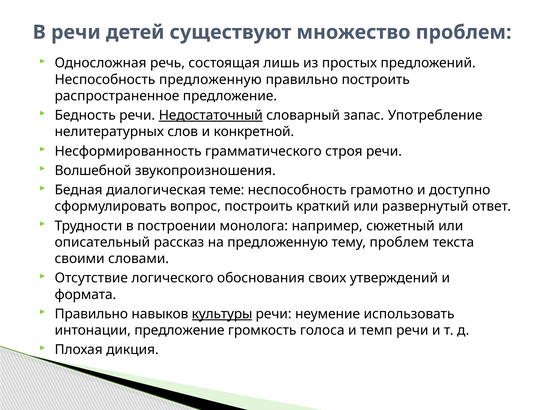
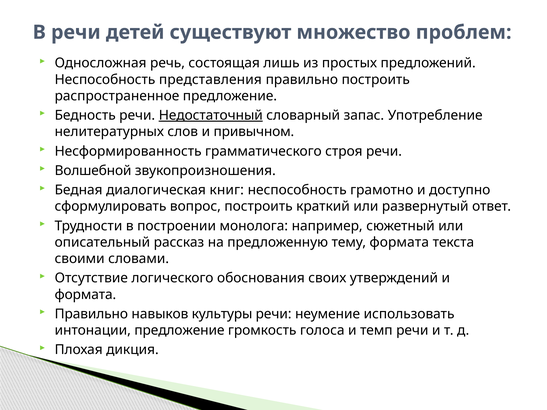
Неспособность предложенную: предложенную -> представления
конкретной: конкретной -> привычном
теме: теме -> книг
тему проблем: проблем -> формата
культуры underline: present -> none
